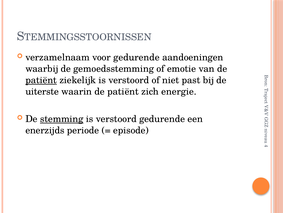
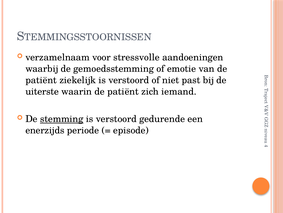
voor gedurende: gedurende -> stressvolle
patiënt at (41, 80) underline: present -> none
energie: energie -> iemand
